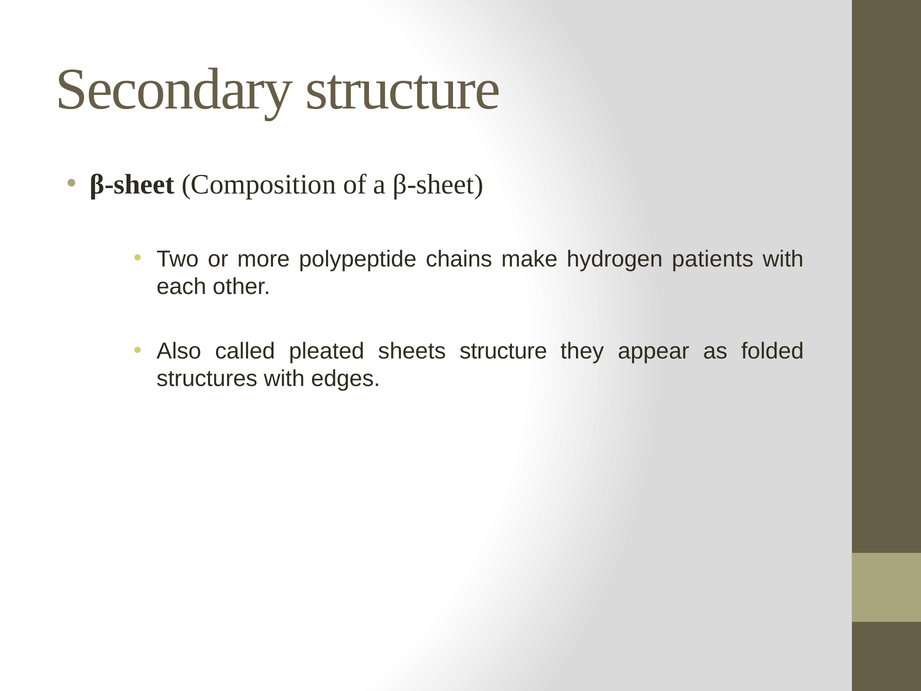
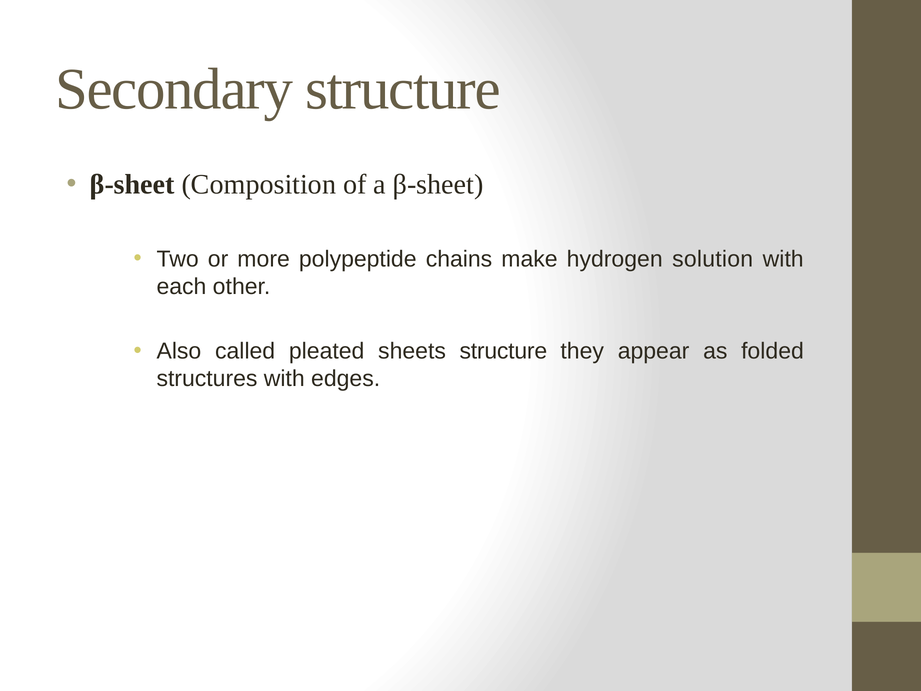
patients: patients -> solution
